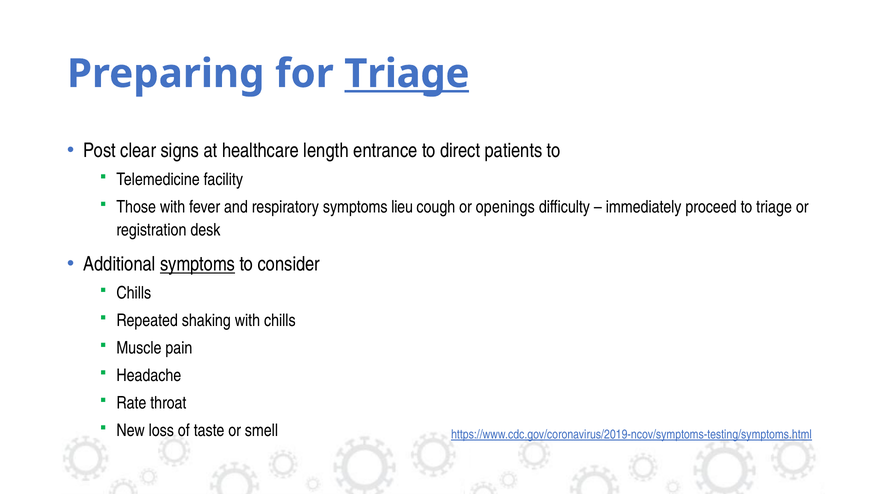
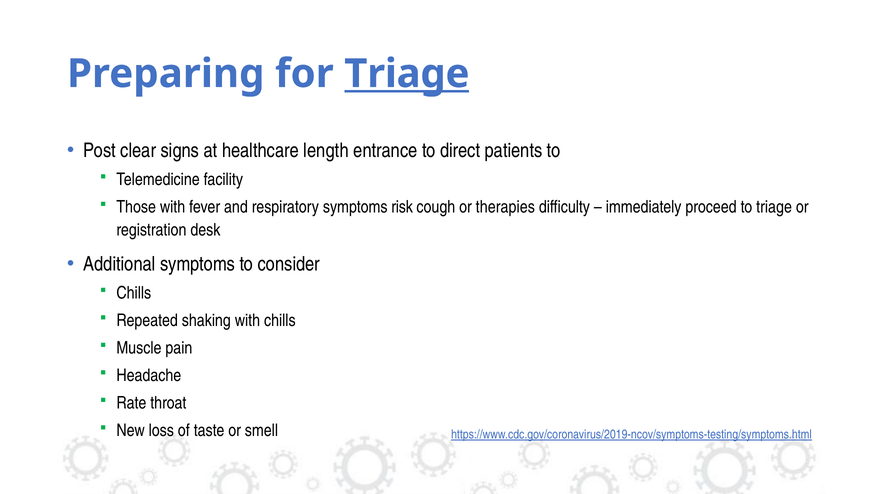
lieu: lieu -> risk
openings: openings -> therapies
symptoms at (198, 265) underline: present -> none
